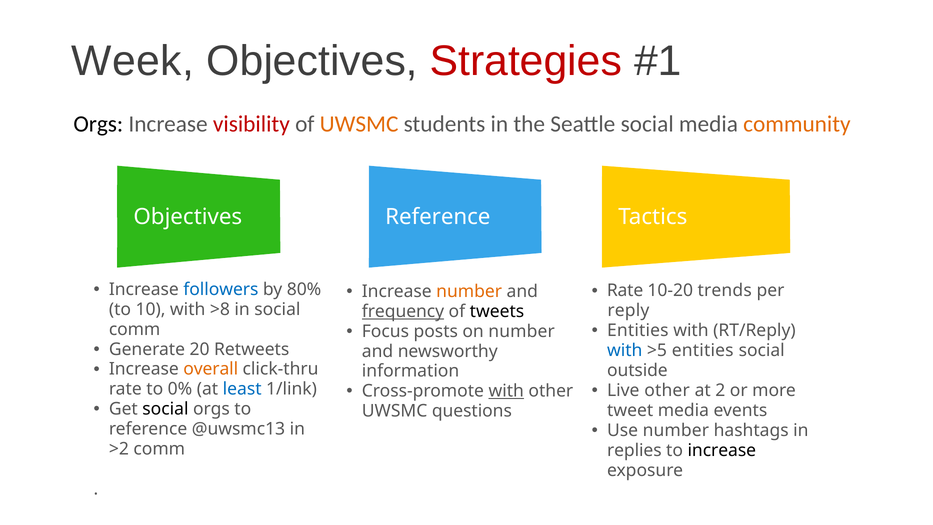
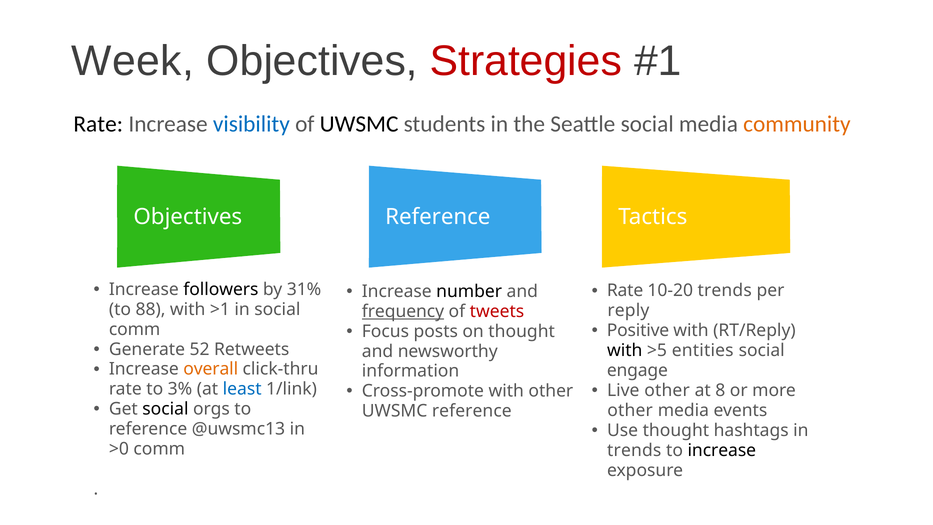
Orgs at (98, 124): Orgs -> Rate
visibility colour: red -> blue
UWSMC at (359, 124) colour: orange -> black
followers colour: blue -> black
80%: 80% -> 31%
number at (469, 291) colour: orange -> black
10: 10 -> 88
>8: >8 -> >1
tweets colour: black -> red
Entities at (638, 330): Entities -> Positive
on number: number -> thought
20: 20 -> 52
with at (625, 350) colour: blue -> black
outside: outside -> engage
at 2: 2 -> 8
with at (506, 391) underline: present -> none
0%: 0% -> 3%
tweet at (630, 410): tweet -> other
UWSMC questions: questions -> reference
Use number: number -> thought
>2: >2 -> >0
replies at (634, 450): replies -> trends
